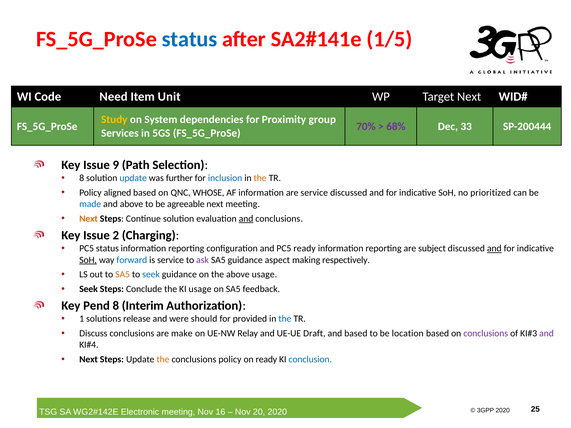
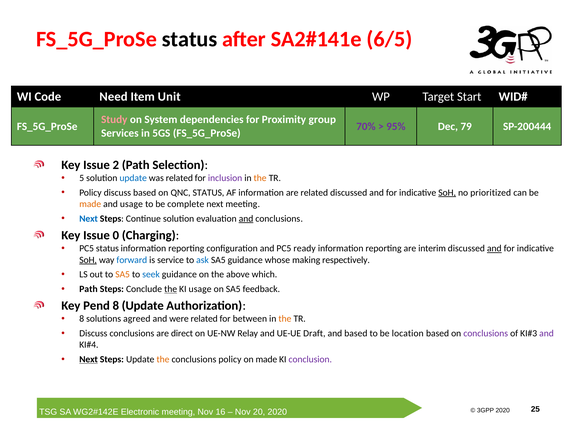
status at (190, 39) colour: blue -> black
1/5: 1/5 -> 6/5
Target Next: Next -> Start
Study colour: yellow -> pink
68%: 68% -> 95%
33: 33 -> 79
9: 9 -> 2
8 at (82, 178): 8 -> 5
was further: further -> related
inclusion colour: blue -> purple
Policy aligned: aligned -> discuss
QNC WHOSE: WHOSE -> STATUS
are service: service -> related
SoH at (447, 193) underline: none -> present
made at (90, 204) colour: blue -> orange
and above: above -> usage
agreeable: agreeable -> complete
Next at (89, 219) colour: orange -> blue
2: 2 -> 0
subject: subject -> interim
ask colour: purple -> blue
aspect: aspect -> whose
above usage: usage -> which
Seek at (89, 289): Seek -> Path
the at (171, 289) underline: none -> present
8 Interim: Interim -> Update
1 at (82, 319): 1 -> 8
release: release -> agreed
were should: should -> related
provided: provided -> between
the at (285, 319) colour: blue -> orange
make: make -> direct
Next at (89, 360) underline: none -> present
on ready: ready -> made
conclusion colour: blue -> purple
